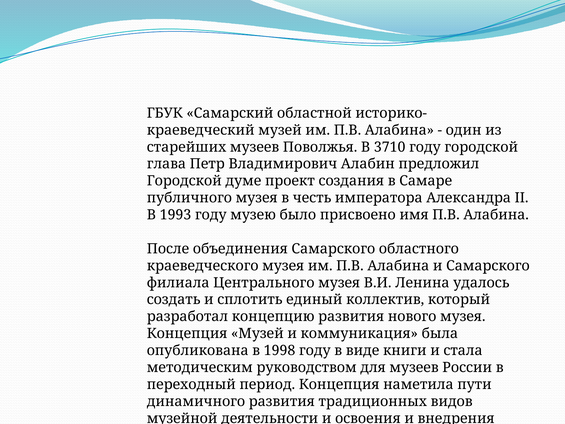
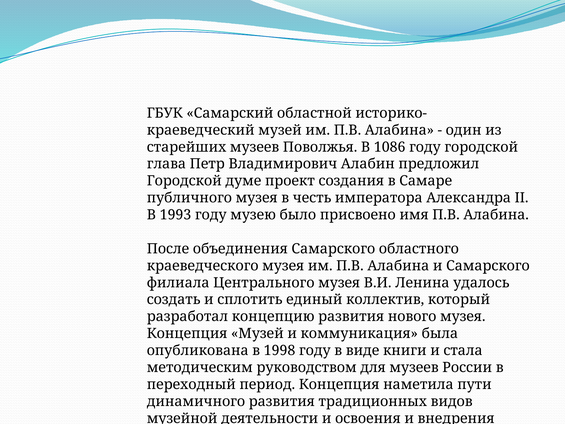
3710: 3710 -> 1086
